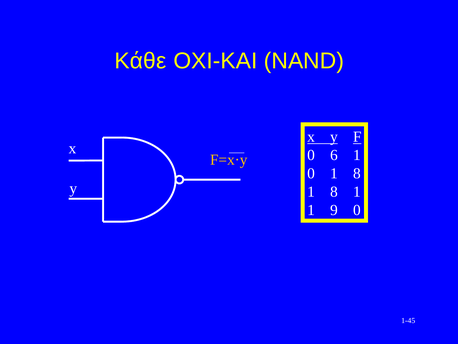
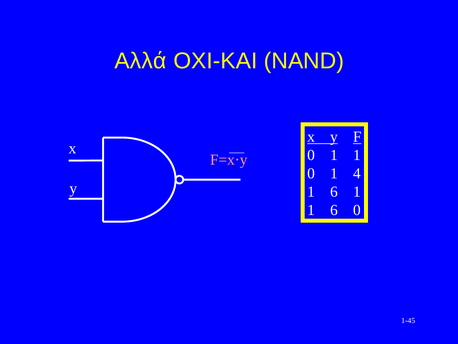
Κάθε: Κάθε -> Αλλά
6 at (334, 155): 6 -> 1
F=x·y colour: yellow -> pink
0 1 8: 8 -> 4
8 at (334, 192): 8 -> 6
9 at (334, 210): 9 -> 6
